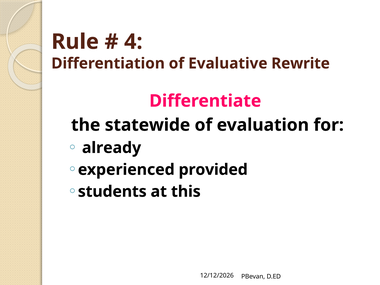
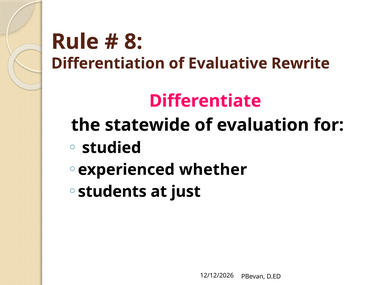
4: 4 -> 8
already: already -> studied
provided: provided -> whether
this: this -> just
